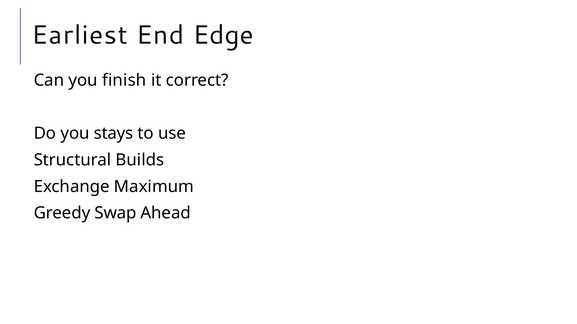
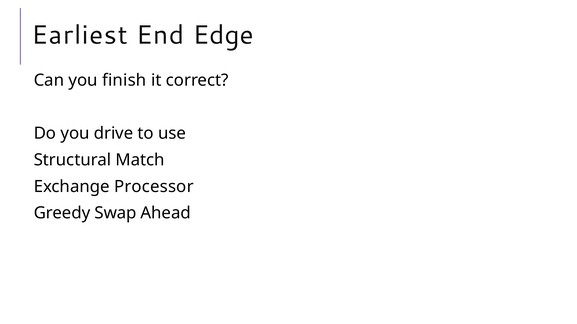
stays: stays -> drive
Builds: Builds -> Match
Maximum: Maximum -> Processor
